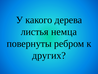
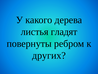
немца: немца -> гладят
